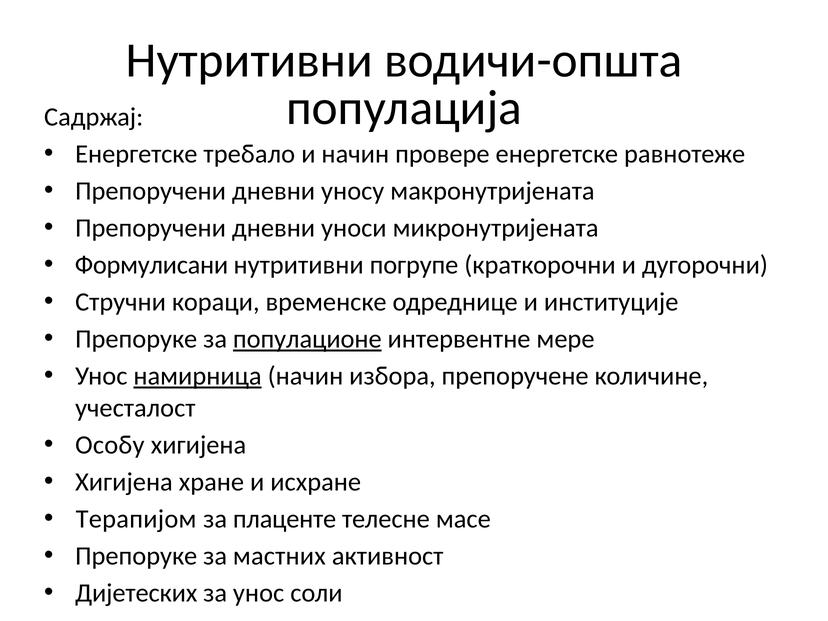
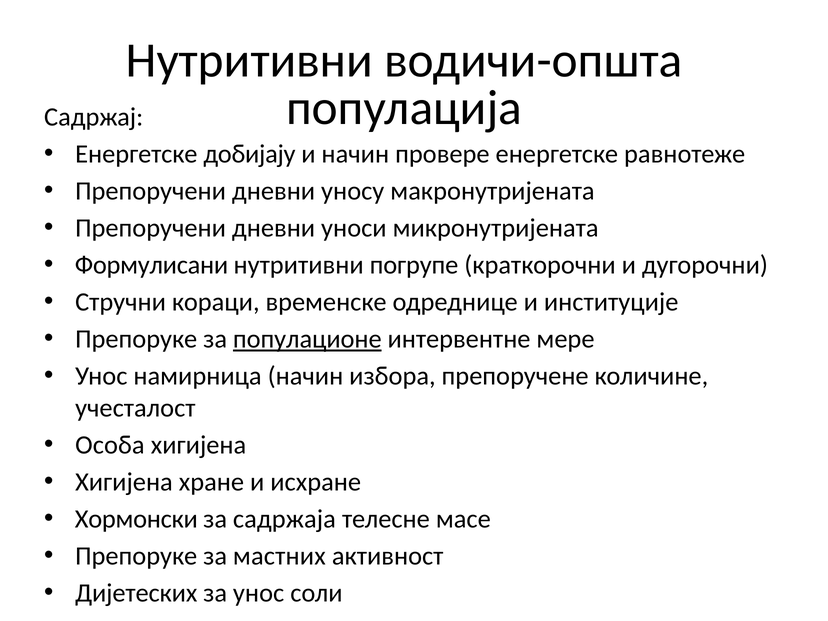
требало: требало -> добијају
намирница underline: present -> none
Особу: Особу -> Особа
Терапијом: Терапијом -> Хормонски
плаценте: плаценте -> садржаја
